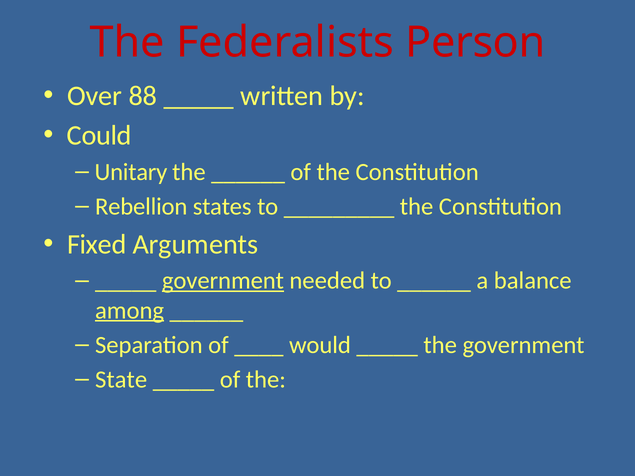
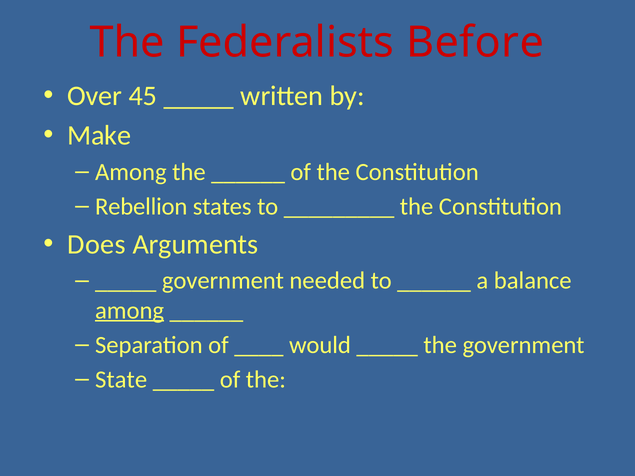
Person: Person -> Before
88: 88 -> 45
Could: Could -> Make
Unitary at (131, 172): Unitary -> Among
Fixed: Fixed -> Does
government at (223, 281) underline: present -> none
